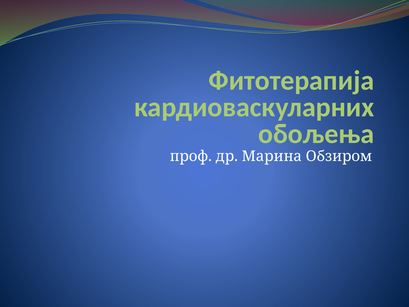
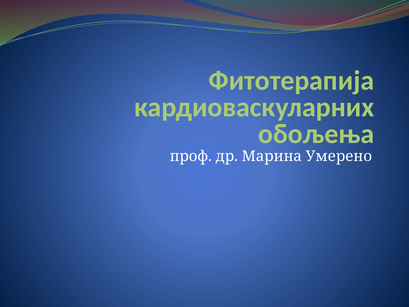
Обзиром: Обзиром -> Умерено
